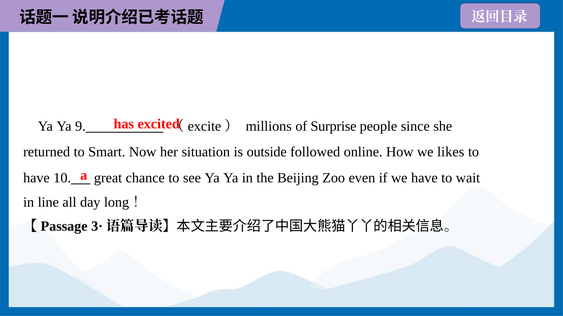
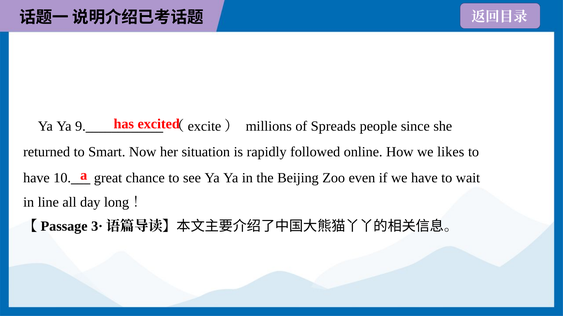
Surprise: Surprise -> Spreads
outside: outside -> rapidly
